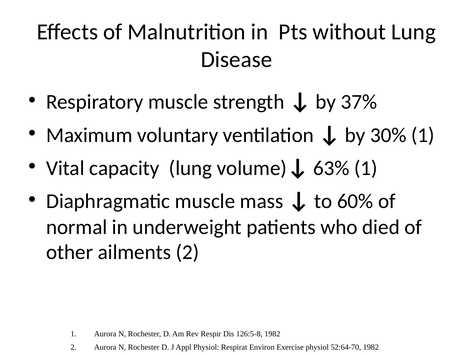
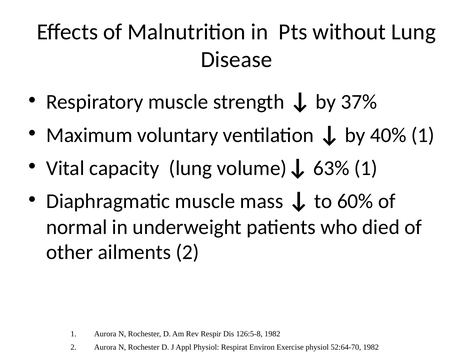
30%: 30% -> 40%
